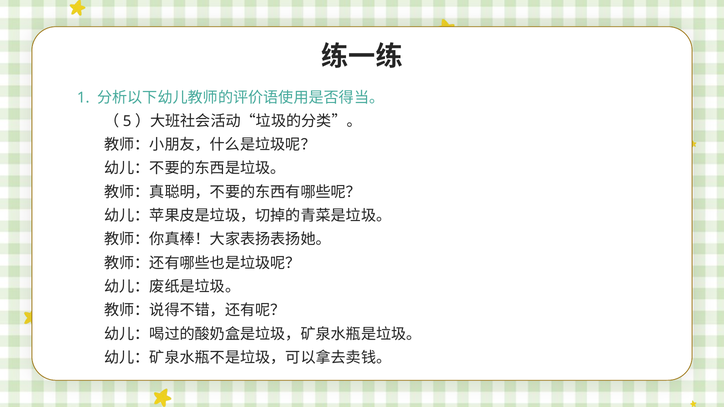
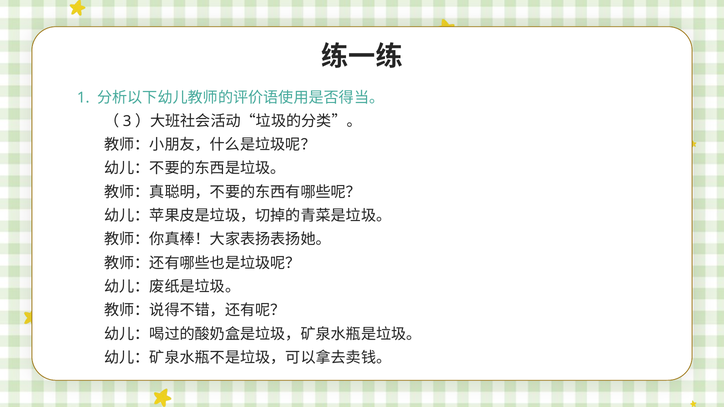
5: 5 -> 3
